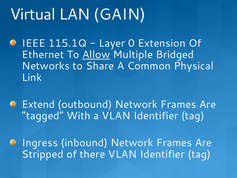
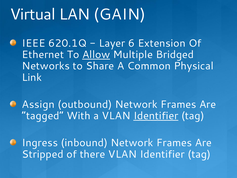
115.1Q: 115.1Q -> 620.1Q
0: 0 -> 6
Extend: Extend -> Assign
Identifier at (156, 116) underline: none -> present
